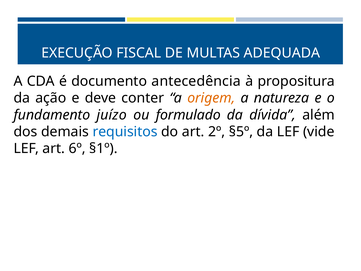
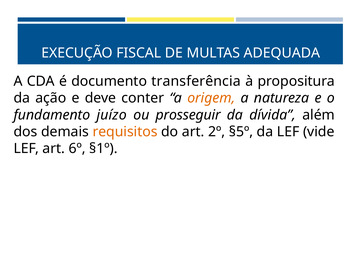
antecedência: antecedência -> transferência
formulado: formulado -> prosseguir
requisitos colour: blue -> orange
